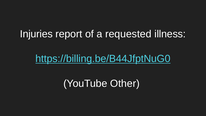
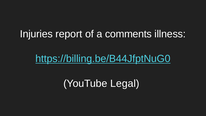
requested: requested -> comments
Other: Other -> Legal
